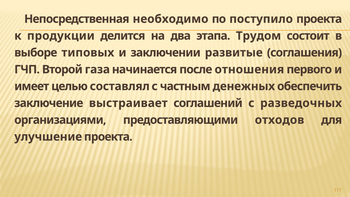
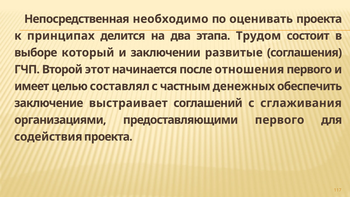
поступило: поступило -> оценивать
продукции: продукции -> принципах
типовых: типовых -> который
газа: газа -> этот
разведочных: разведочных -> сглаживания
предоставляющими отходов: отходов -> первого
улучшение: улучшение -> содействия
